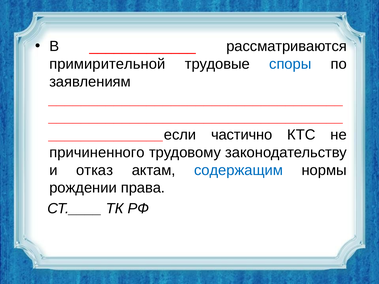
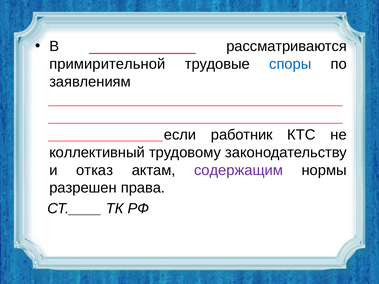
частично: частично -> работник
причиненного: причиненного -> коллективный
содержащим colour: blue -> purple
рождении: рождении -> разрешен
